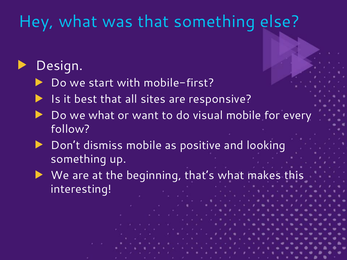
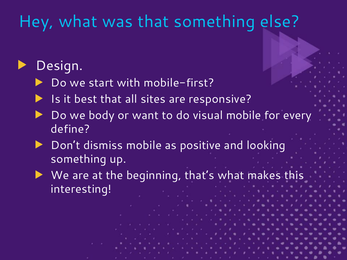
we what: what -> body
follow: follow -> define
